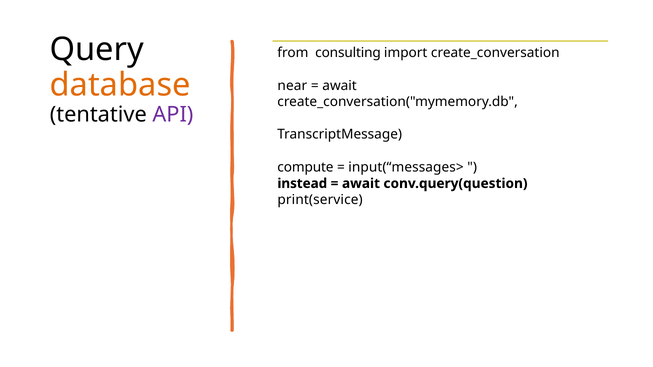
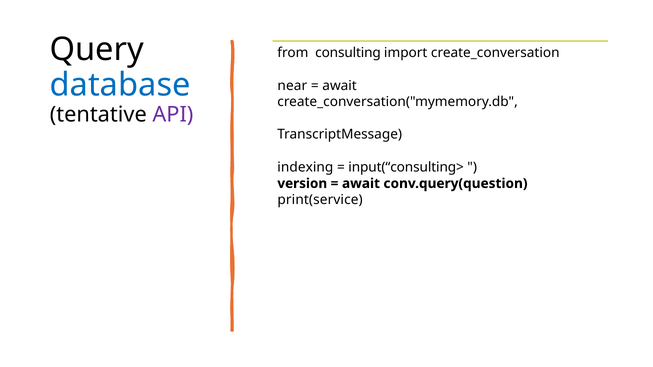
database colour: orange -> blue
compute: compute -> indexing
input(“messages>: input(“messages> -> input(“consulting>
instead: instead -> version
